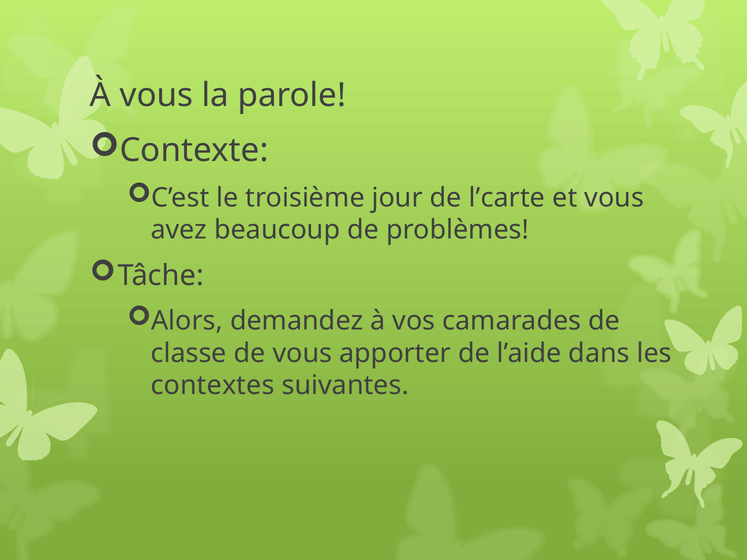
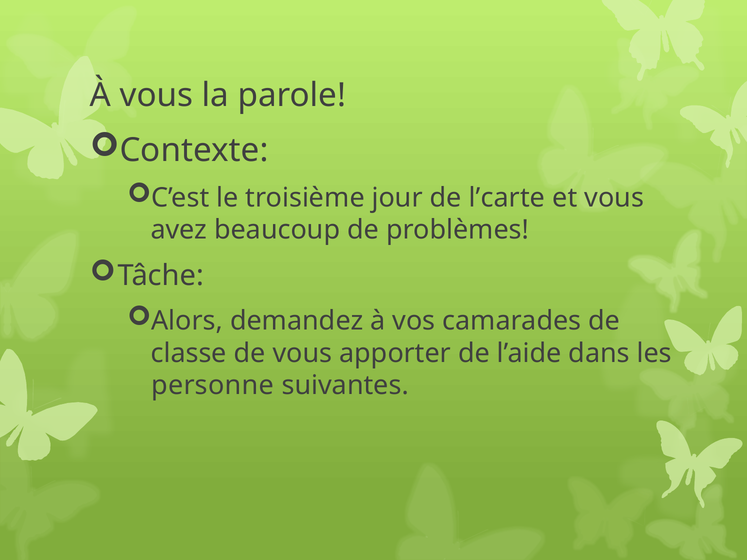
contextes: contextes -> personne
